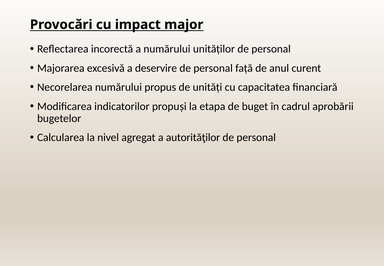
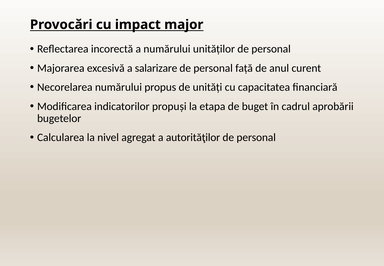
deservire: deservire -> salarizare
